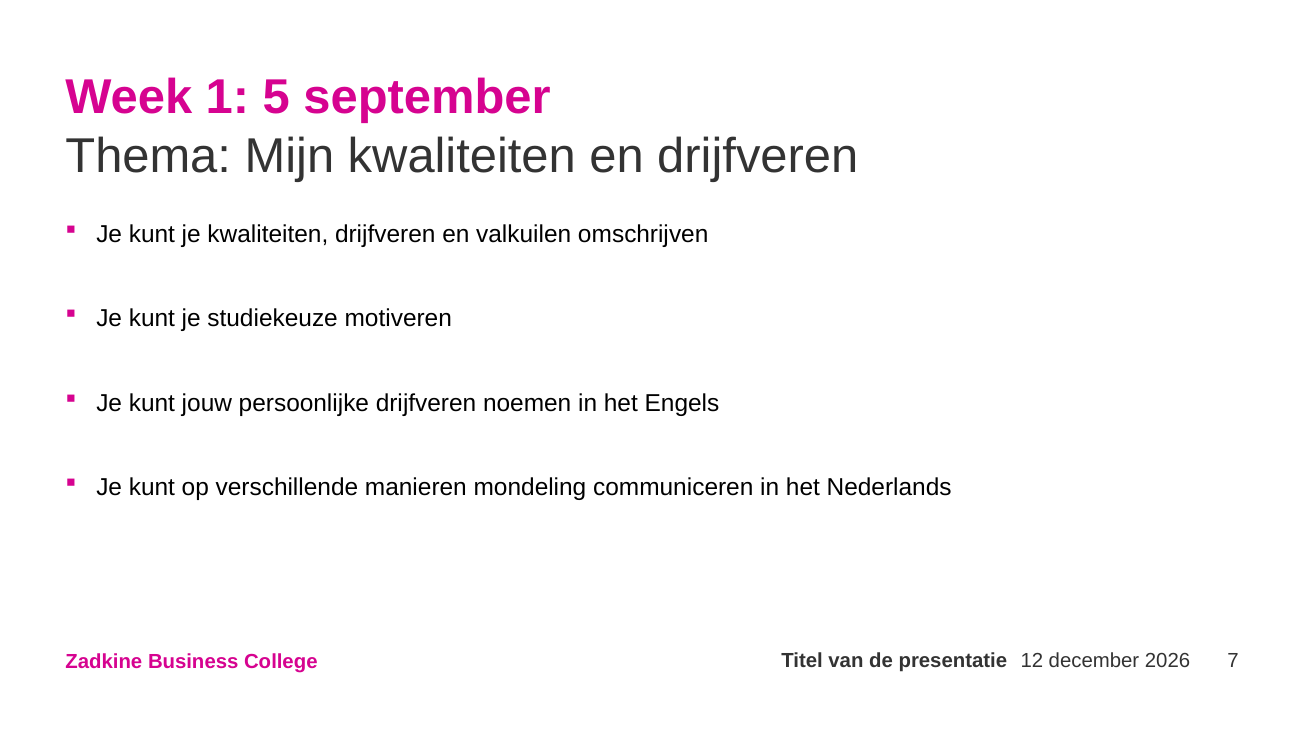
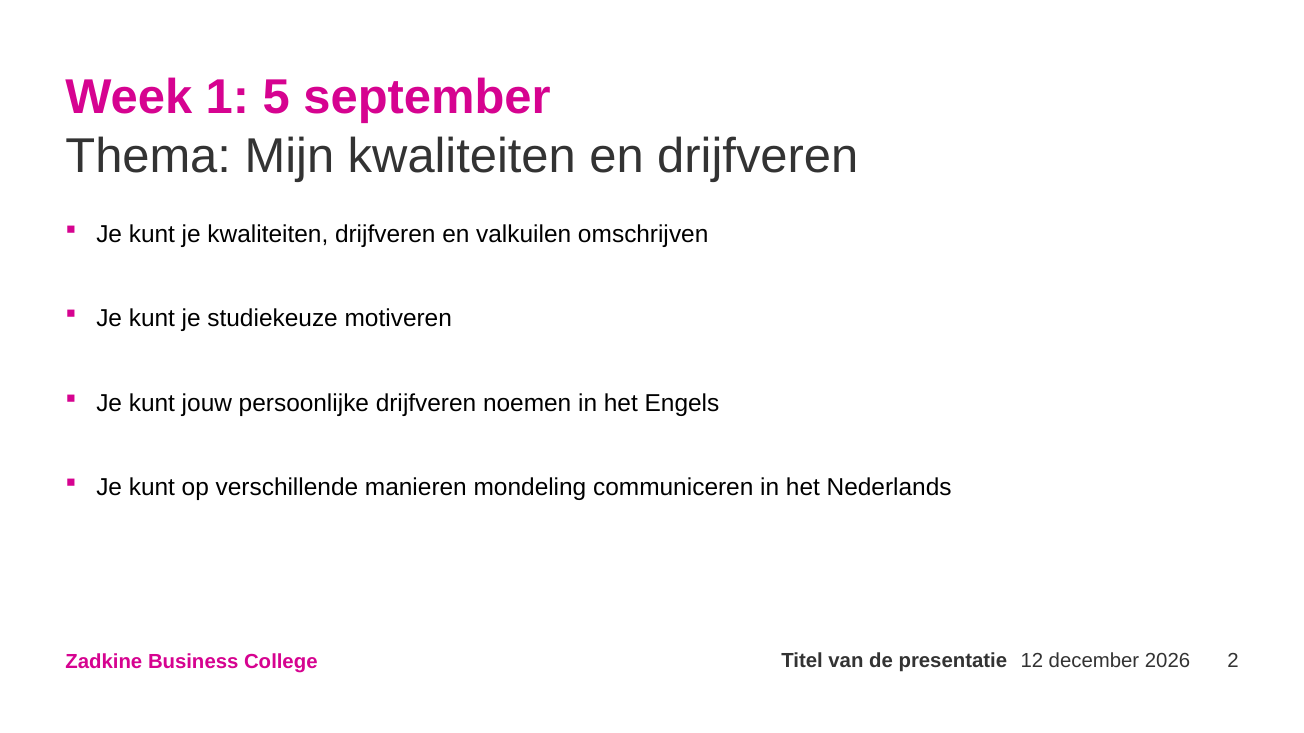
7: 7 -> 2
